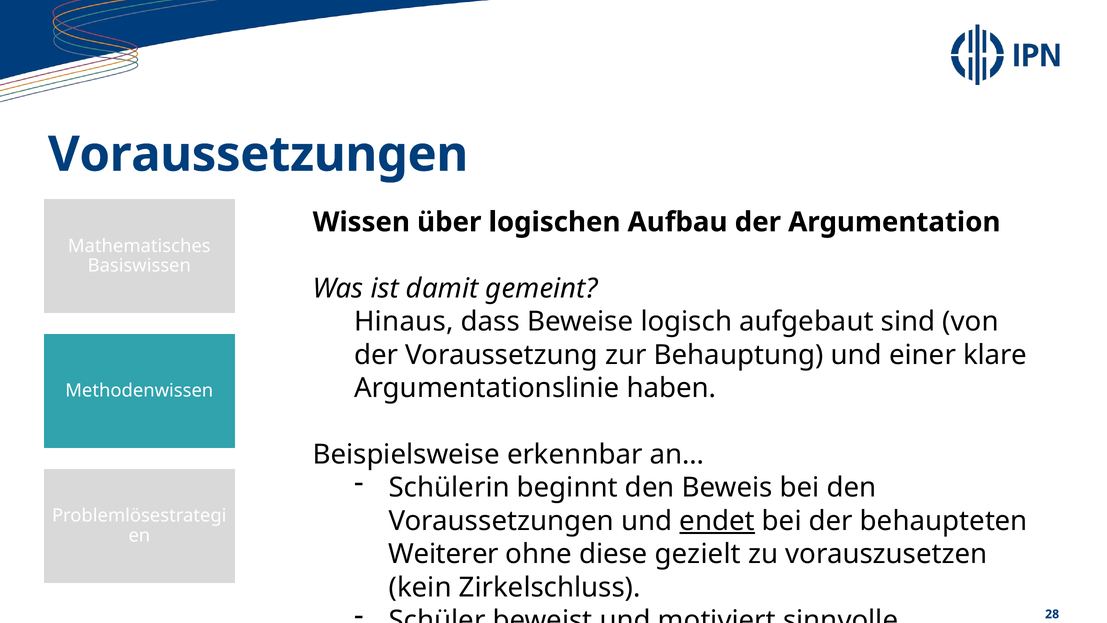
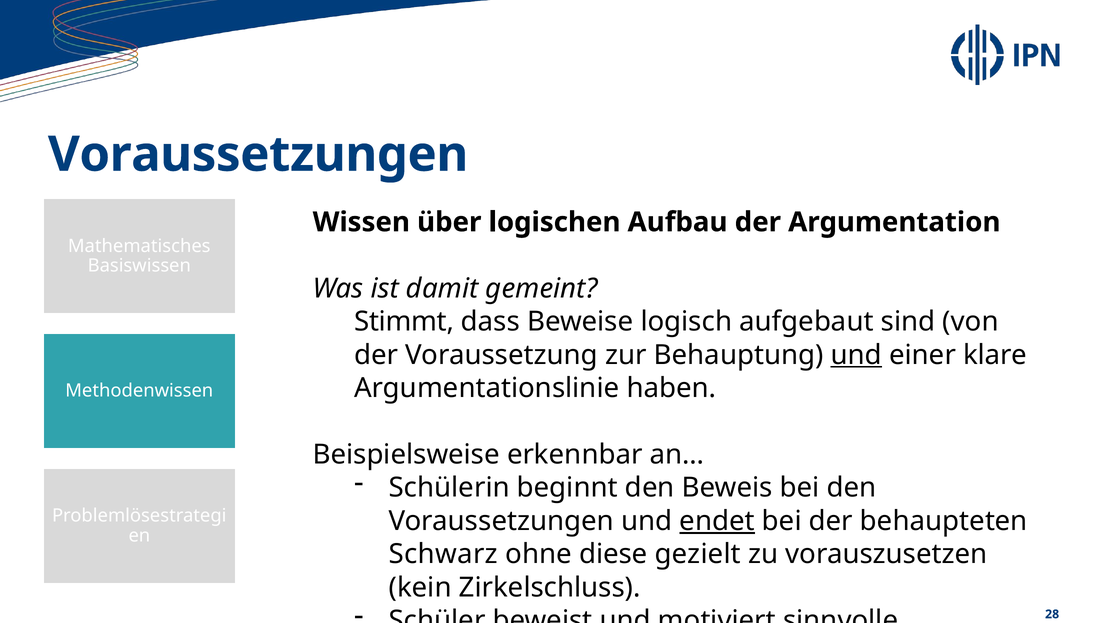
Hinaus: Hinaus -> Stimmt
und at (856, 355) underline: none -> present
Weiterer: Weiterer -> Schwarz
